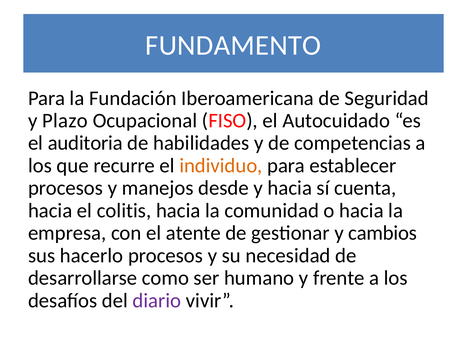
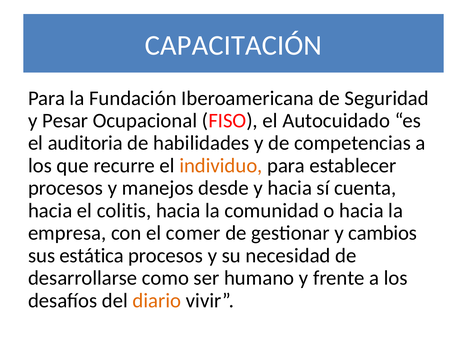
FUNDAMENTO: FUNDAMENTO -> CAPACITACIÓN
Plazo: Plazo -> Pesar
atente: atente -> comer
hacerlo: hacerlo -> estática
diario colour: purple -> orange
